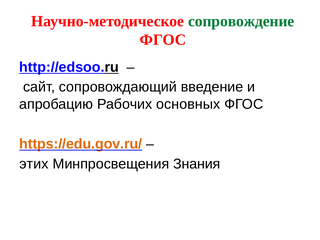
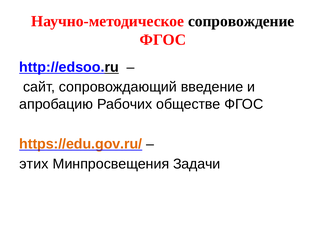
сопровождение colour: green -> black
основных: основных -> обществе
Знания: Знания -> Задачи
